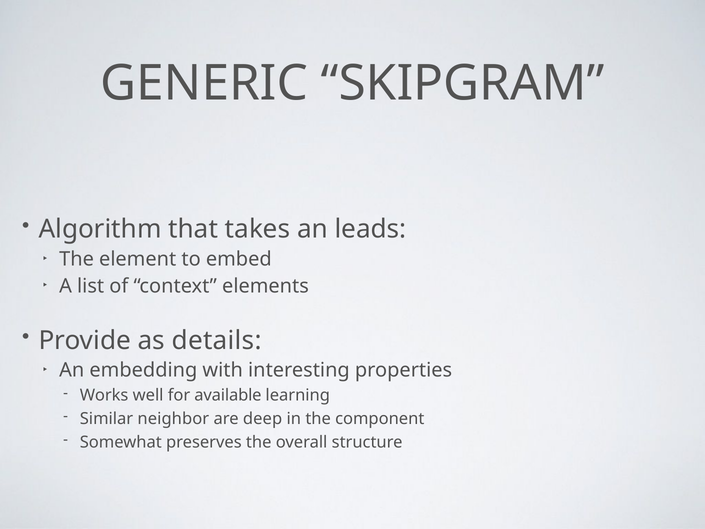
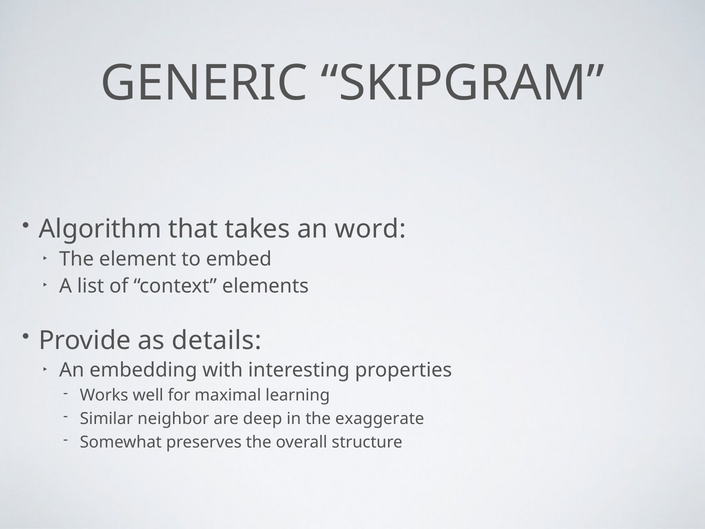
leads: leads -> word
available: available -> maximal
component: component -> exaggerate
